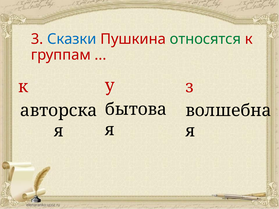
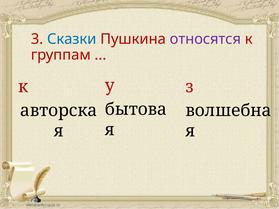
относятся colour: green -> purple
